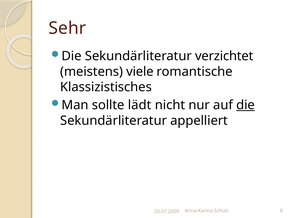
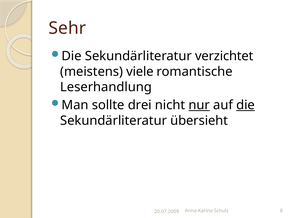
Klassizistisches: Klassizistisches -> Leserhandlung
lädt: lädt -> drei
nur underline: none -> present
appelliert: appelliert -> übersieht
